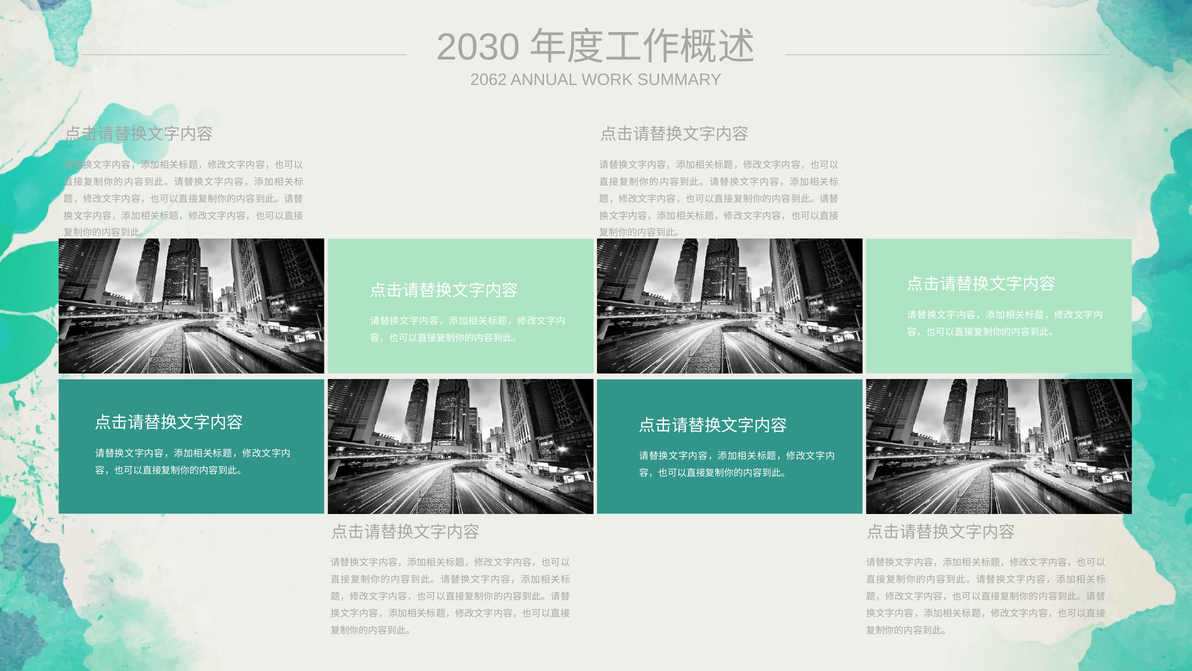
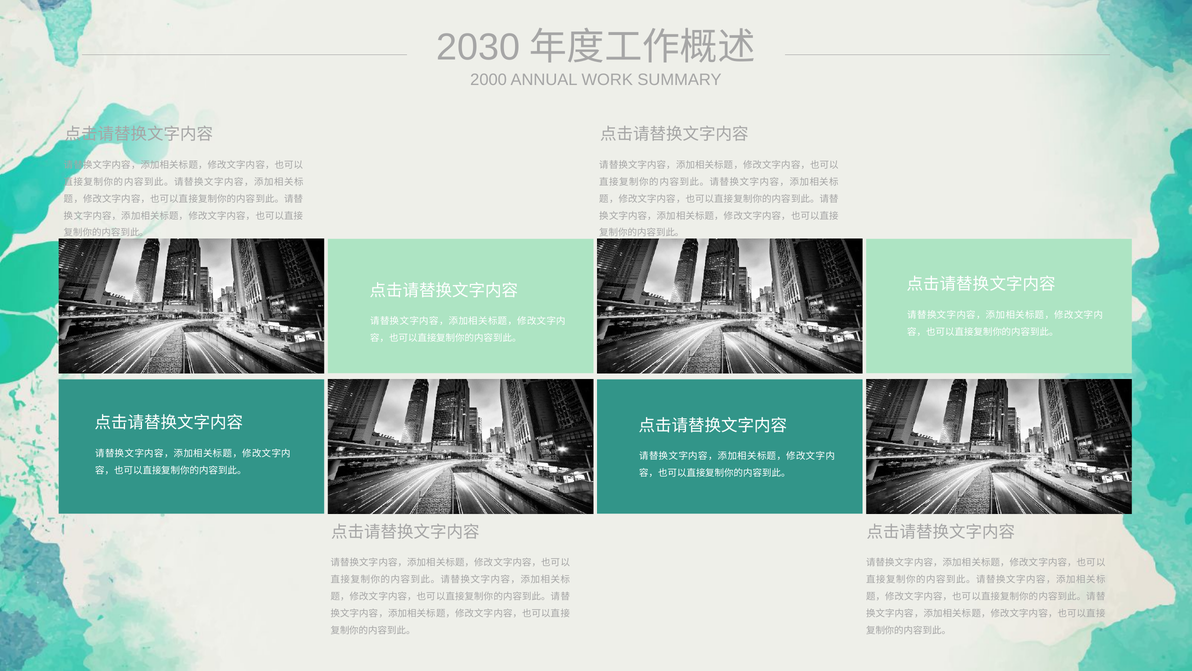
2062: 2062 -> 2000
